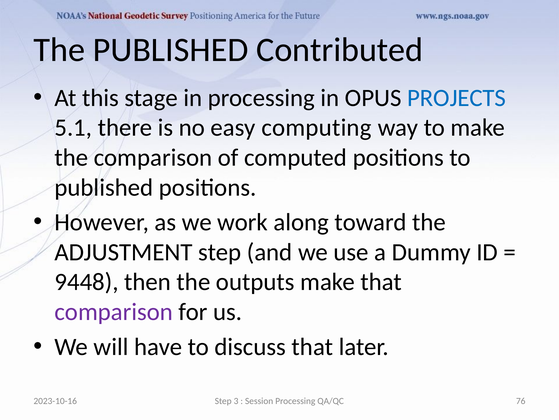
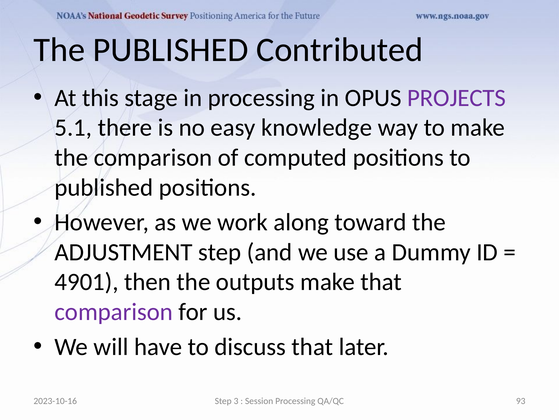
PROJECTS colour: blue -> purple
computing: computing -> knowledge
9448: 9448 -> 4901
76: 76 -> 93
